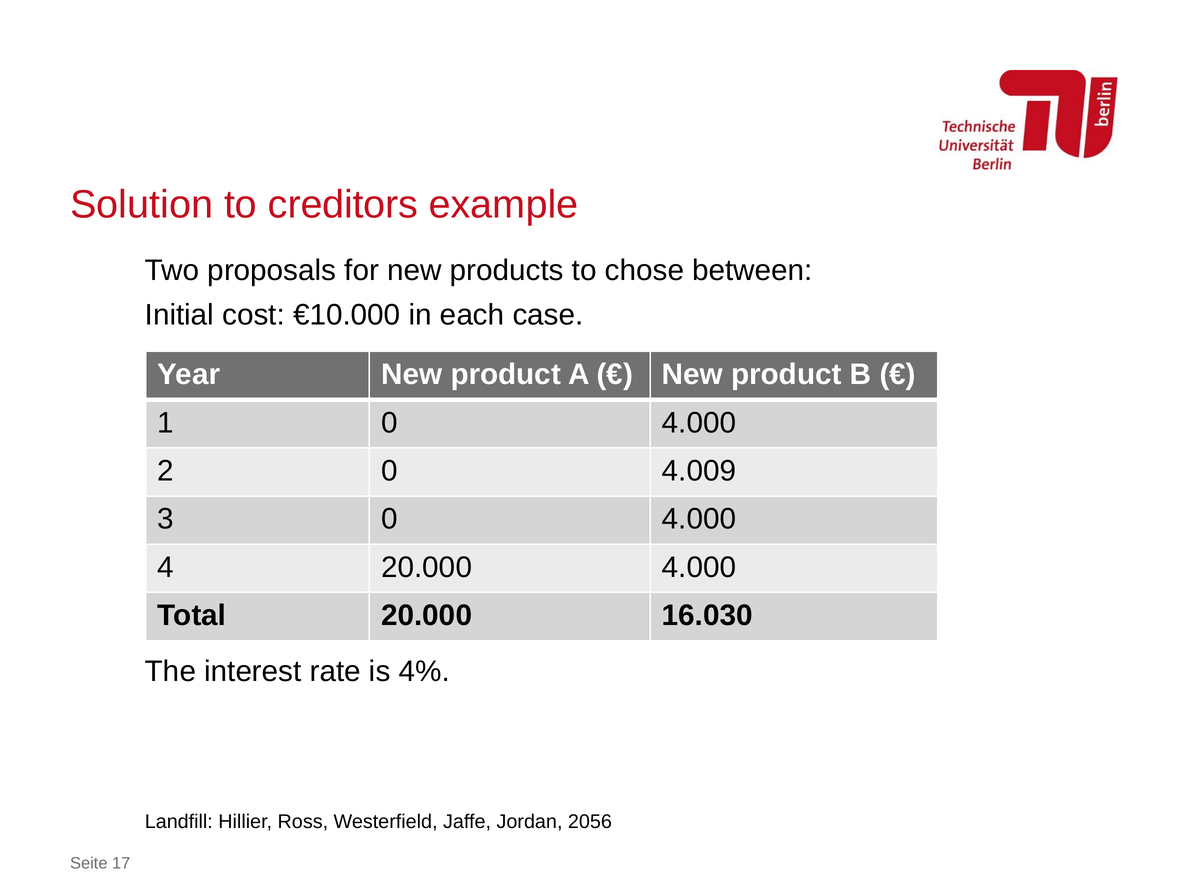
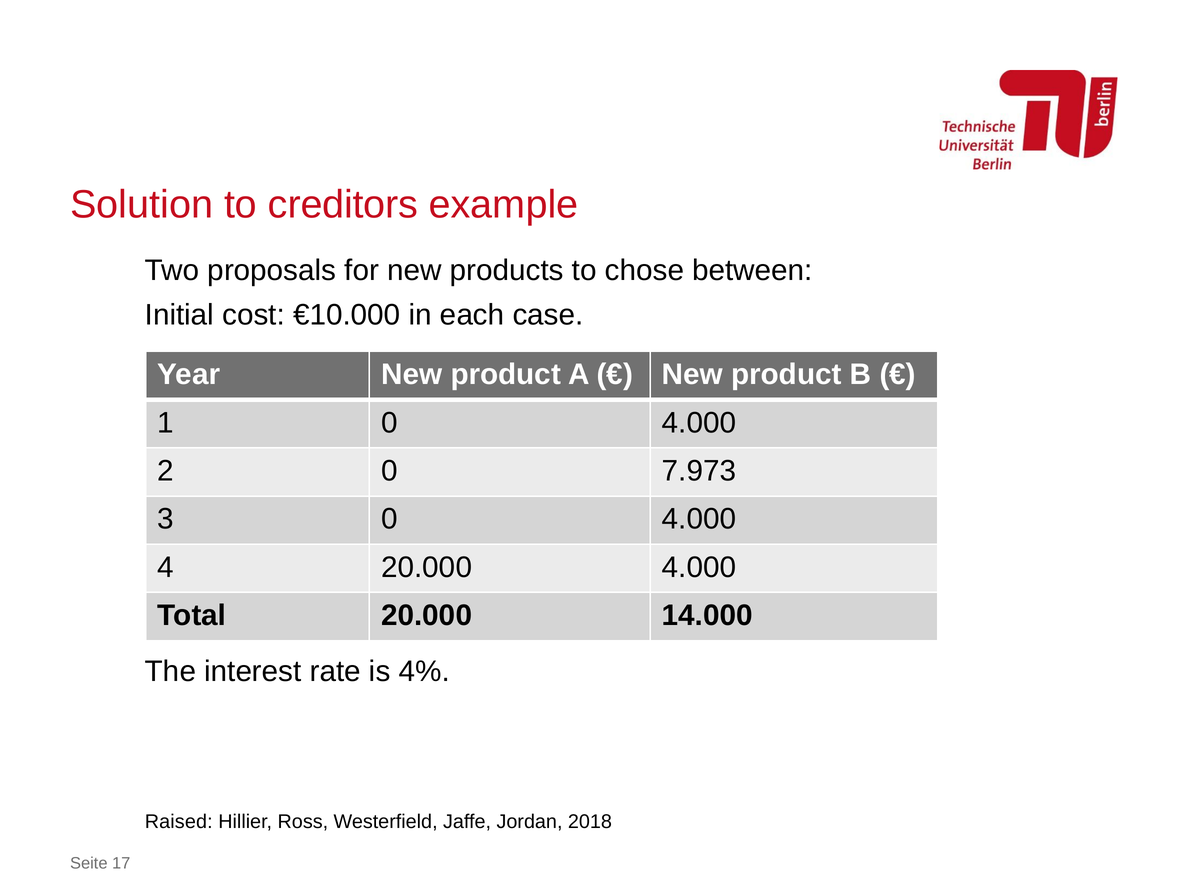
4.009: 4.009 -> 7.973
16.030: 16.030 -> 14.000
Landfill: Landfill -> Raised
2056: 2056 -> 2018
